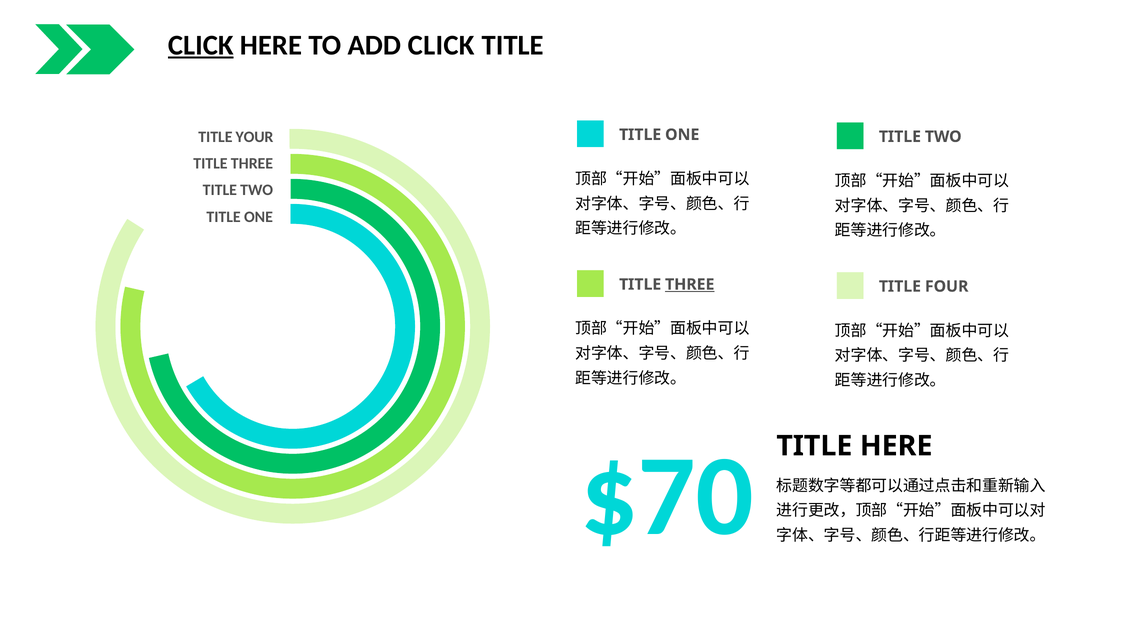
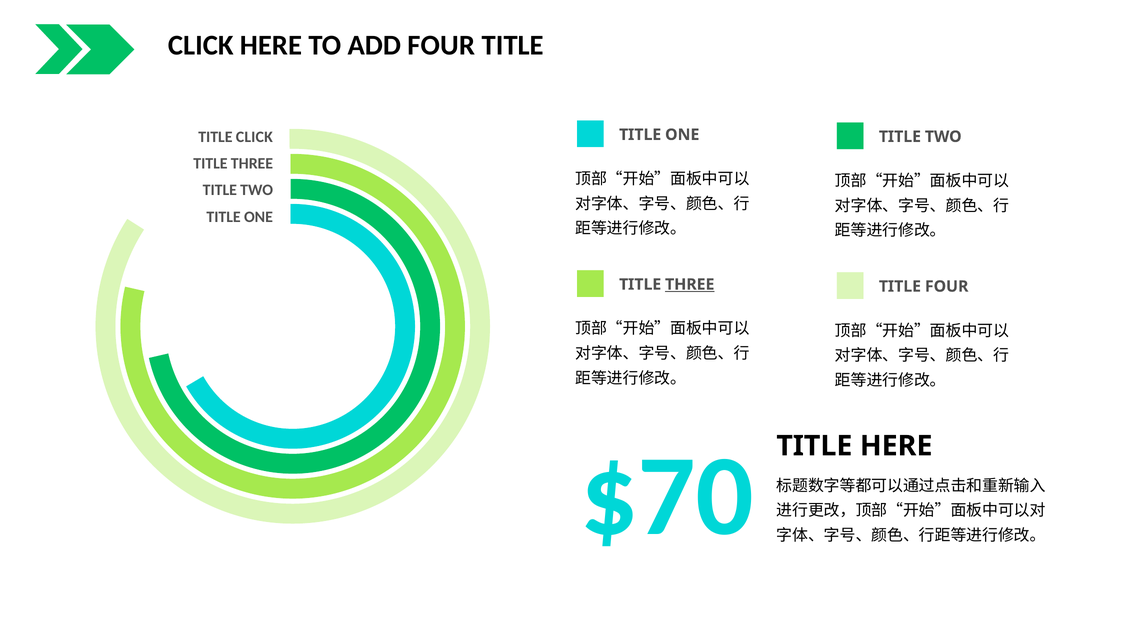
CLICK at (201, 45) underline: present -> none
ADD CLICK: CLICK -> FOUR
TITLE YOUR: YOUR -> CLICK
